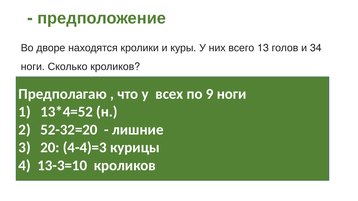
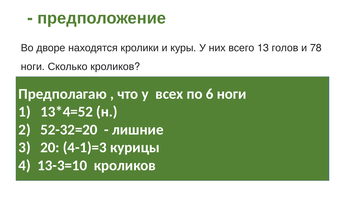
34: 34 -> 78
9: 9 -> 6
4-4)=3: 4-4)=3 -> 4-1)=3
